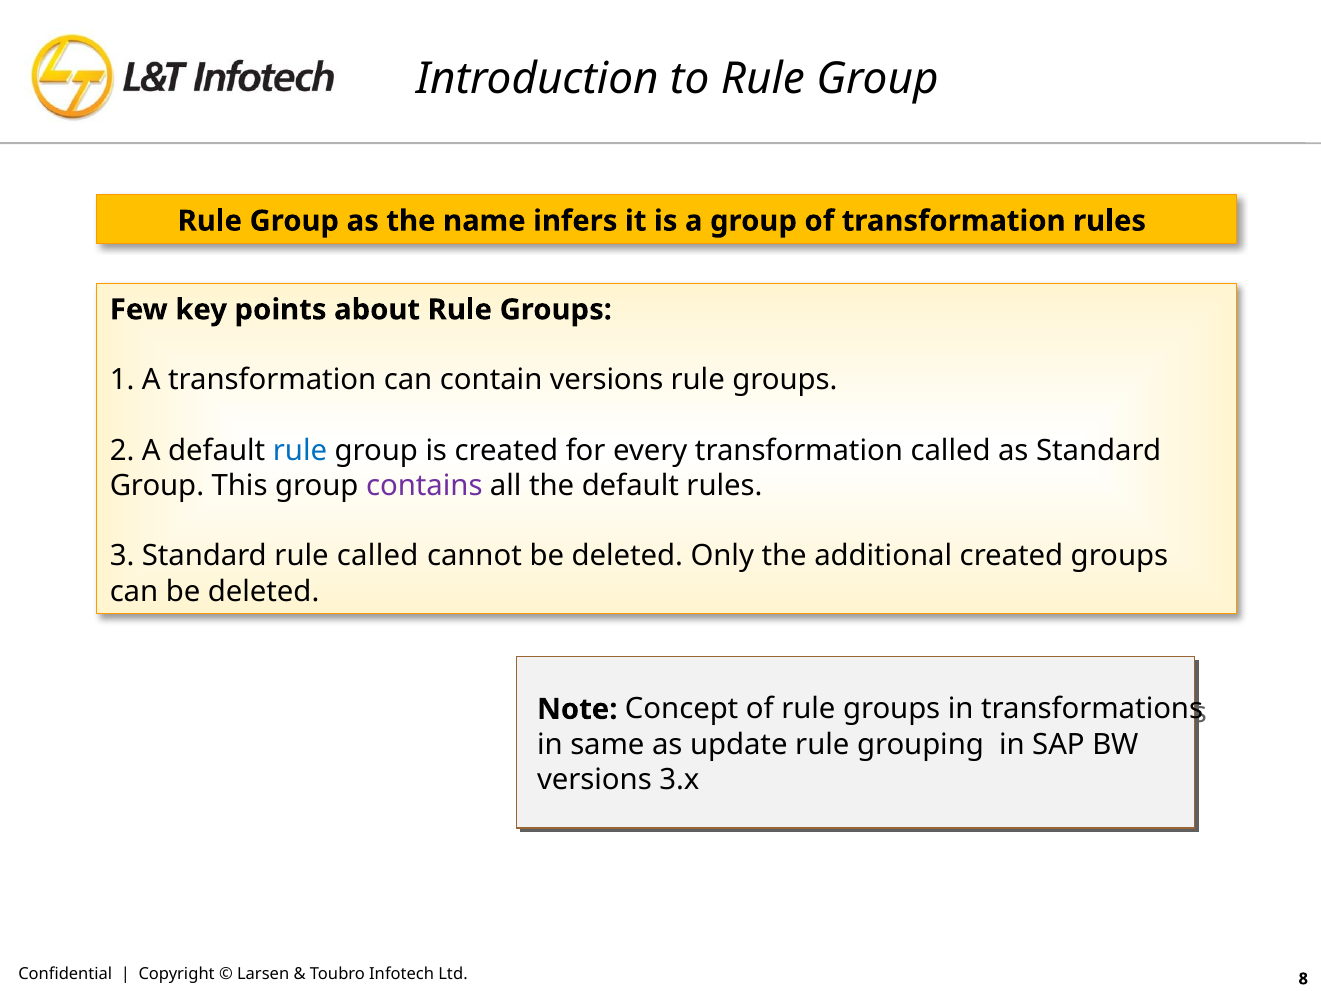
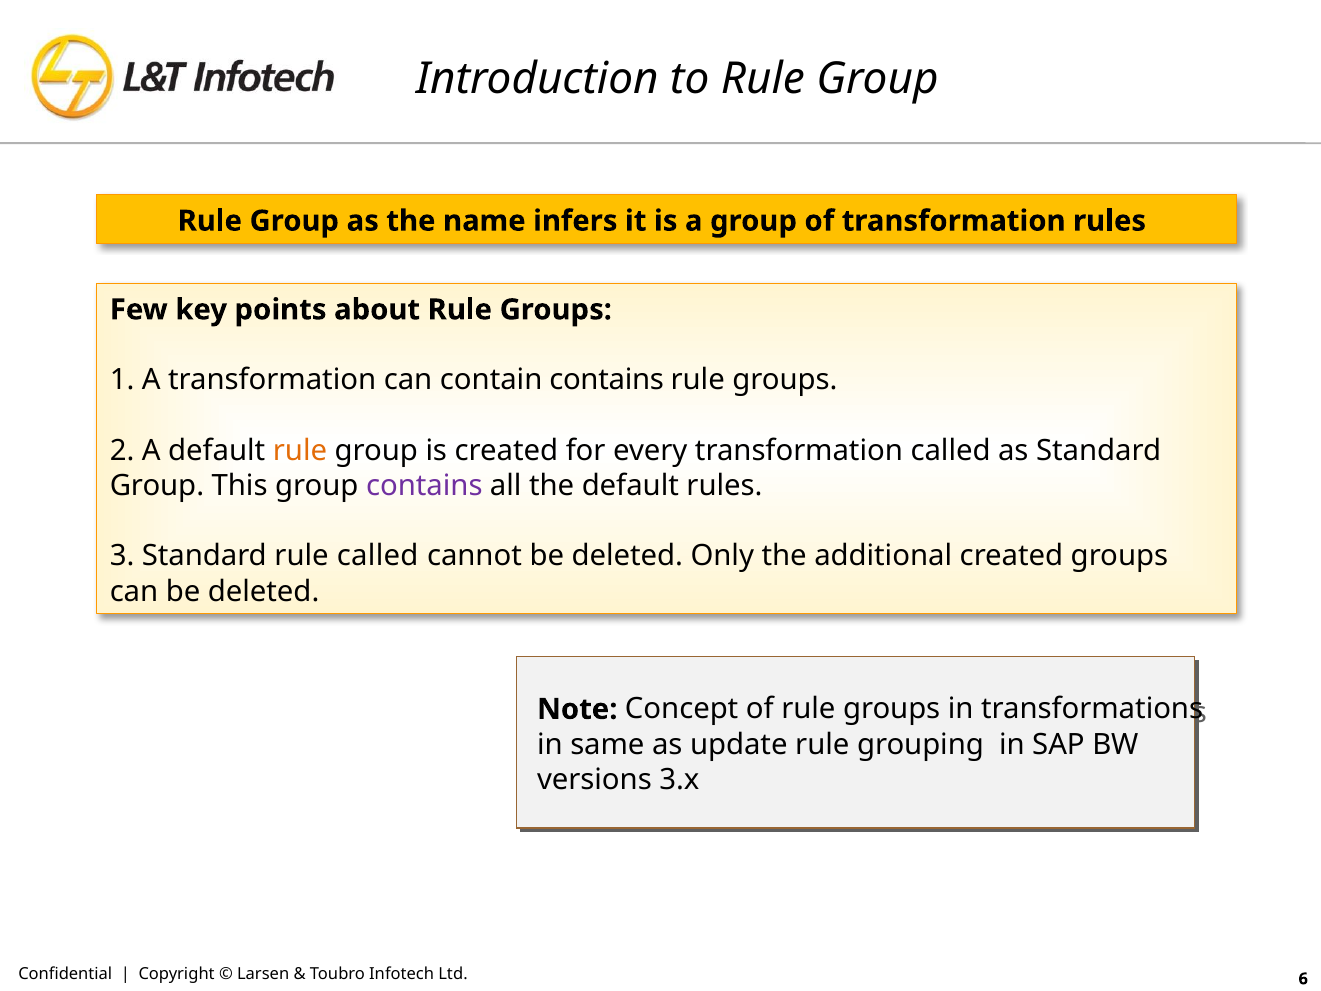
contain versions: versions -> contains
rule at (300, 450) colour: blue -> orange
8: 8 -> 6
